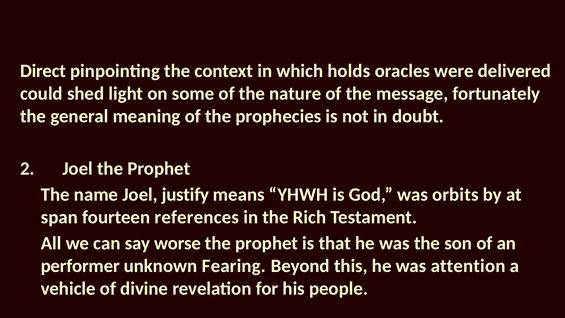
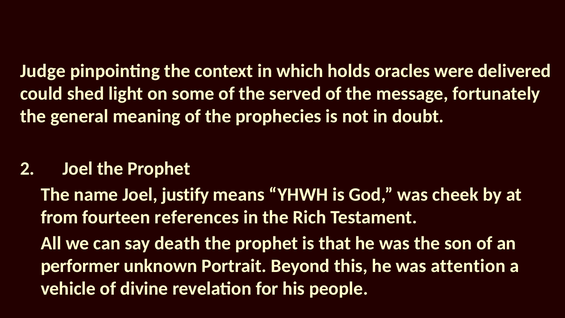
Direct: Direct -> Judge
nature: nature -> served
orbits: orbits -> cheek
span: span -> from
worse: worse -> death
Fearing: Fearing -> Portrait
